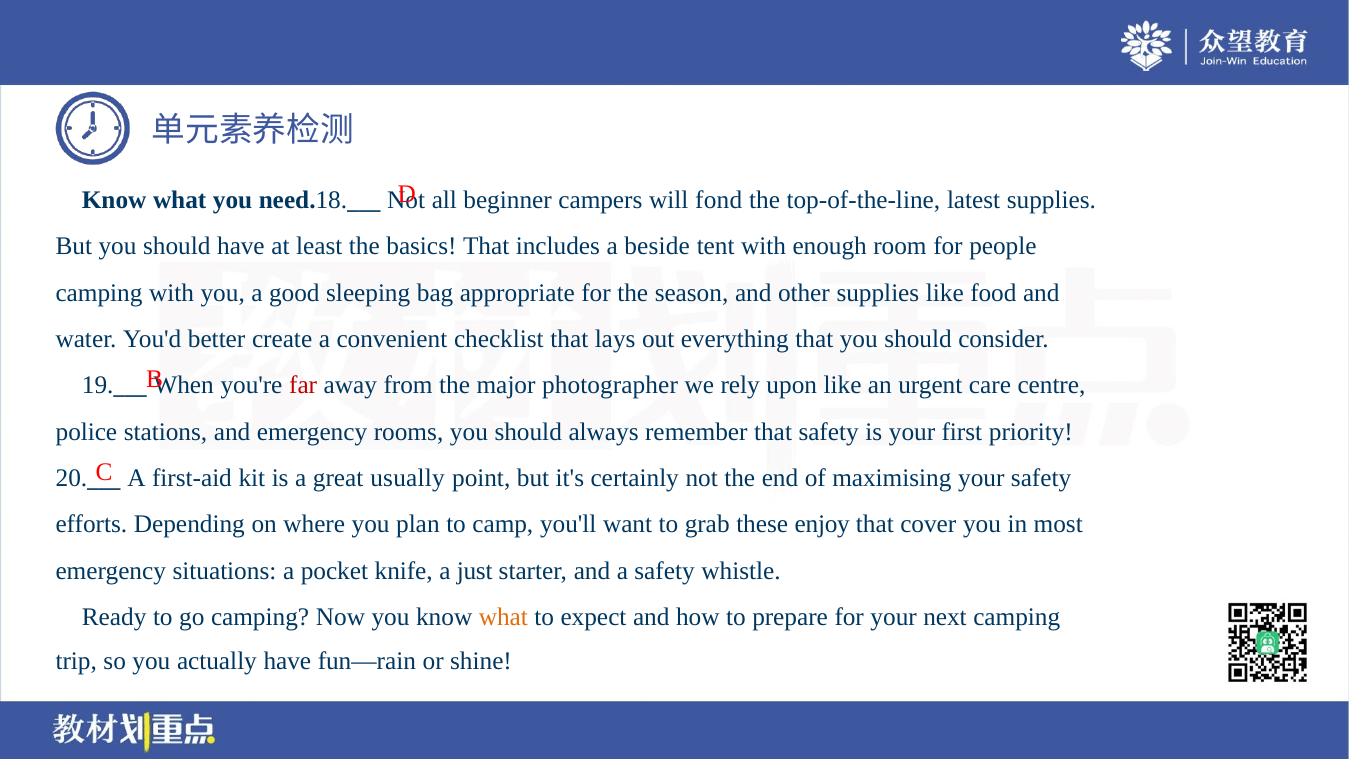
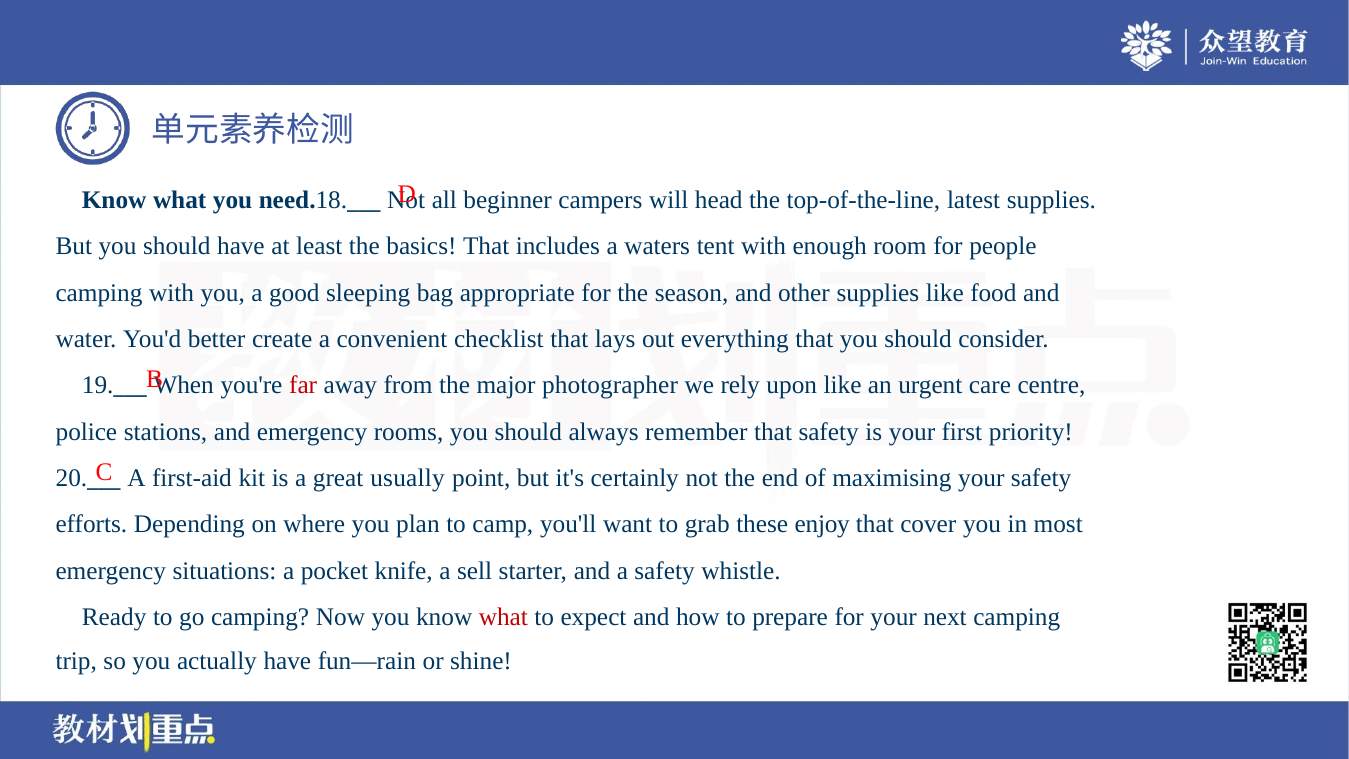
fond: fond -> head
beside: beside -> waters
just: just -> sell
what at (503, 617) colour: orange -> red
